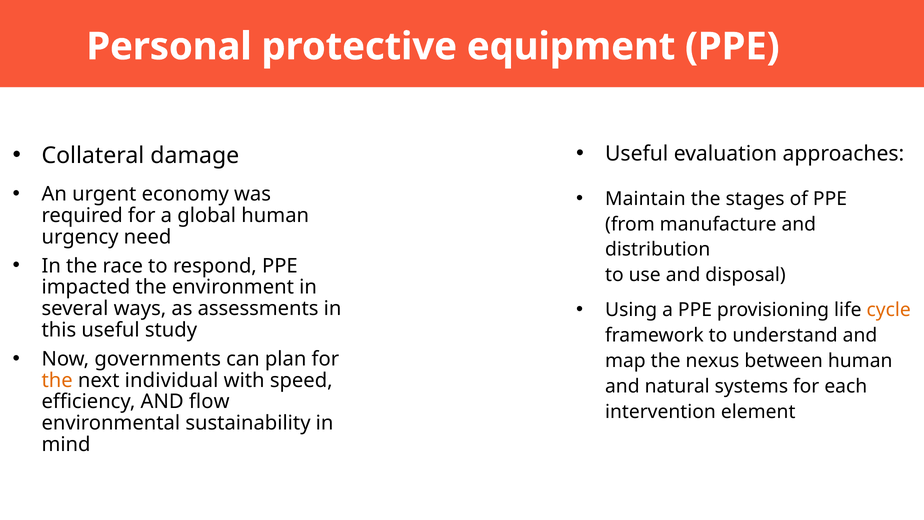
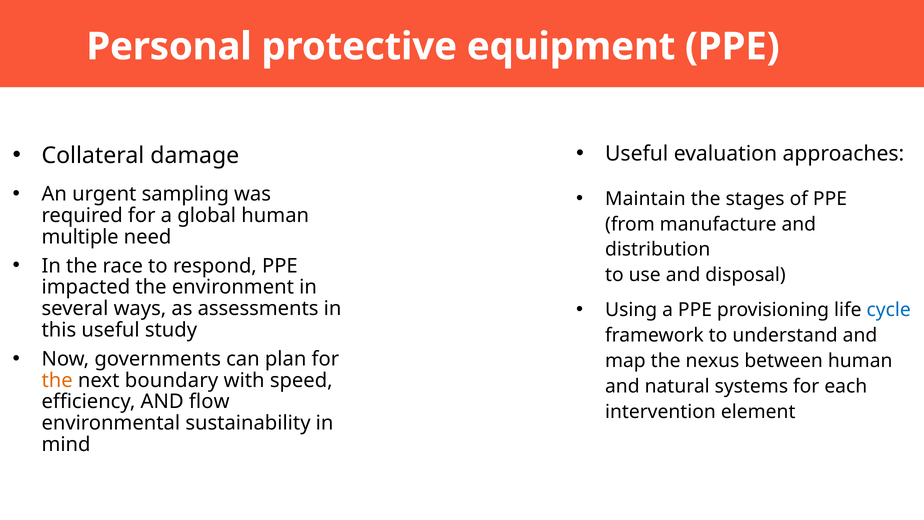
economy: economy -> sampling
urgency: urgency -> multiple
cycle colour: orange -> blue
individual: individual -> boundary
